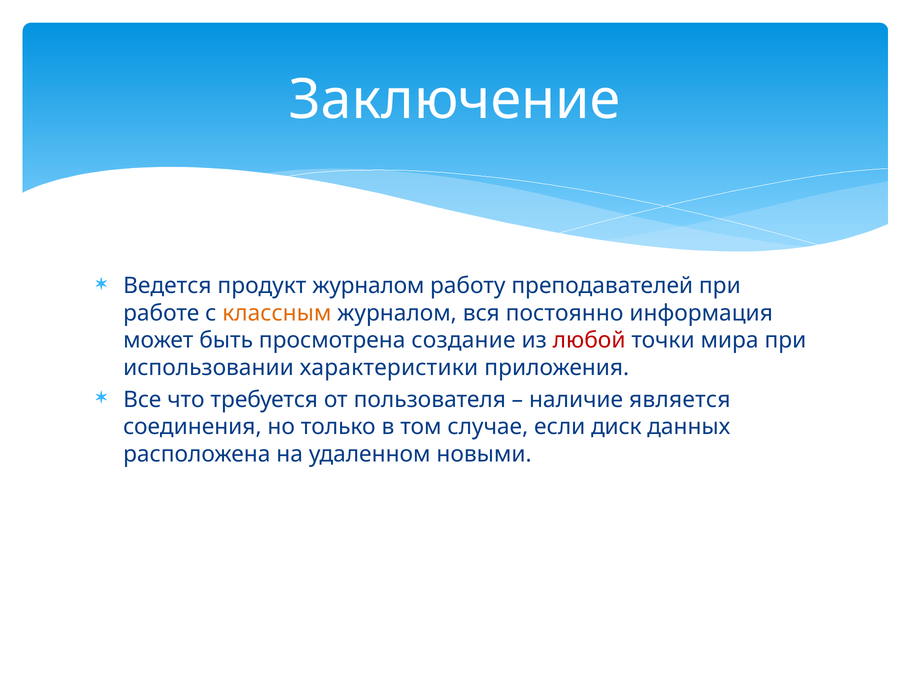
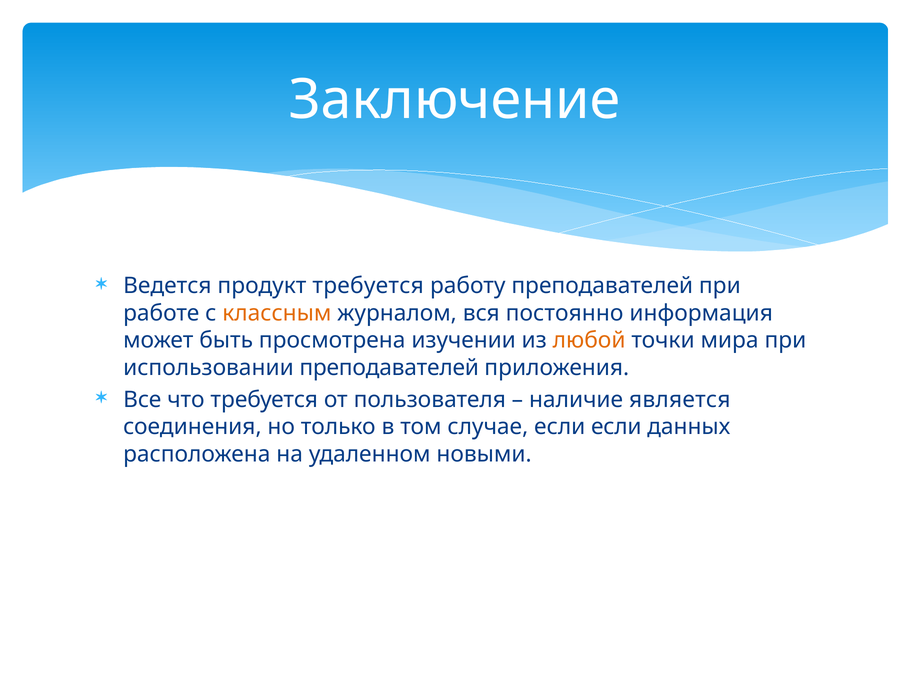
продукт журналом: журналом -> требуется
создание: создание -> изучении
любой colour: red -> orange
использовании характеристики: характеристики -> преподавателей
если диск: диск -> если
